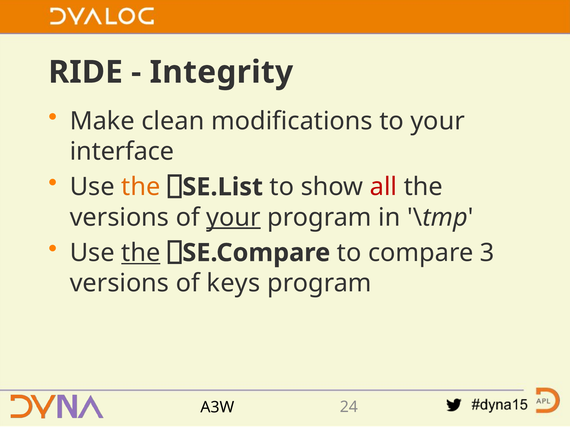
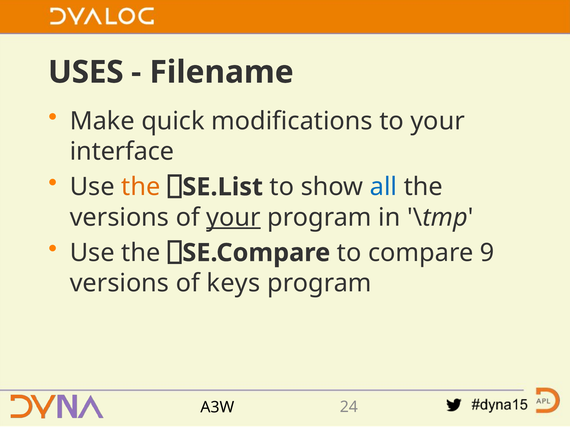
RIDE: RIDE -> USES
Integrity: Integrity -> Filename
clean: clean -> quick
all colour: red -> blue
the at (141, 253) underline: present -> none
3: 3 -> 9
